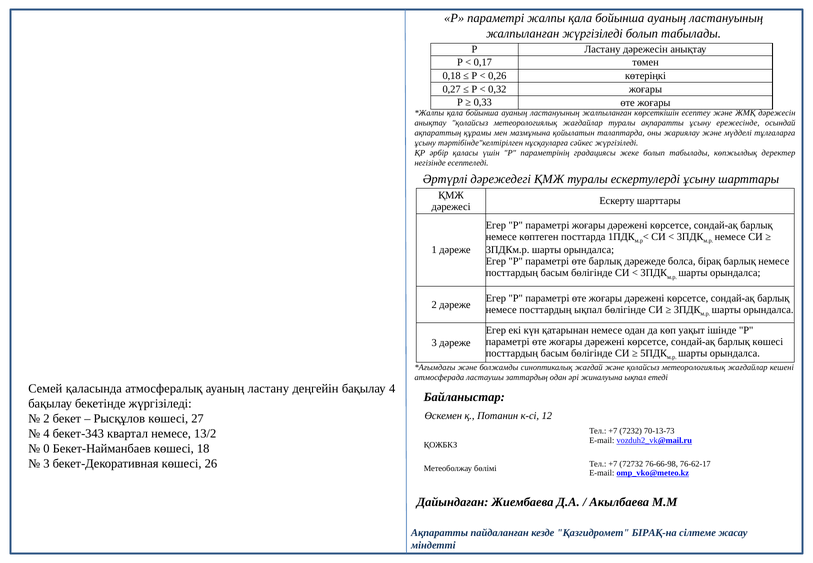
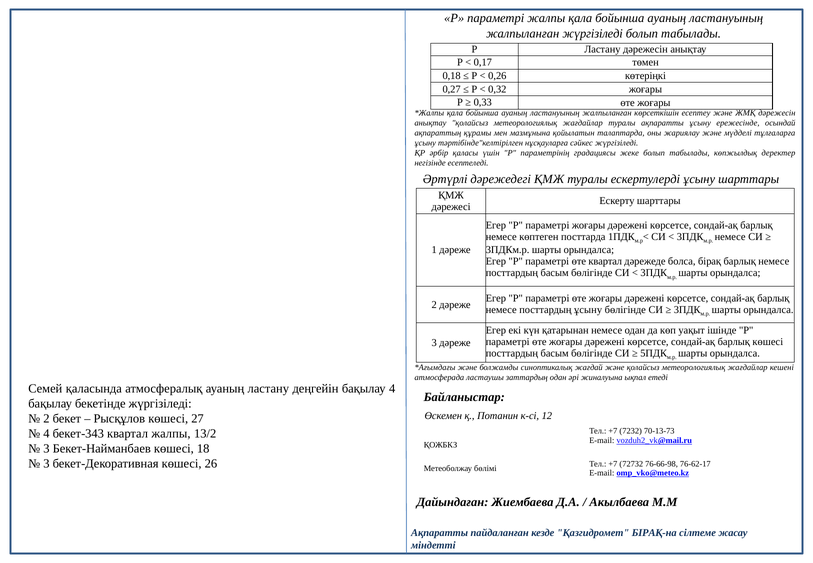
өте барлық: барлық -> квартал
посттардың ықпал: ықпал -> ұсыну
квартал немесе: немесе -> жалпы
0 at (46, 449): 0 -> 3
